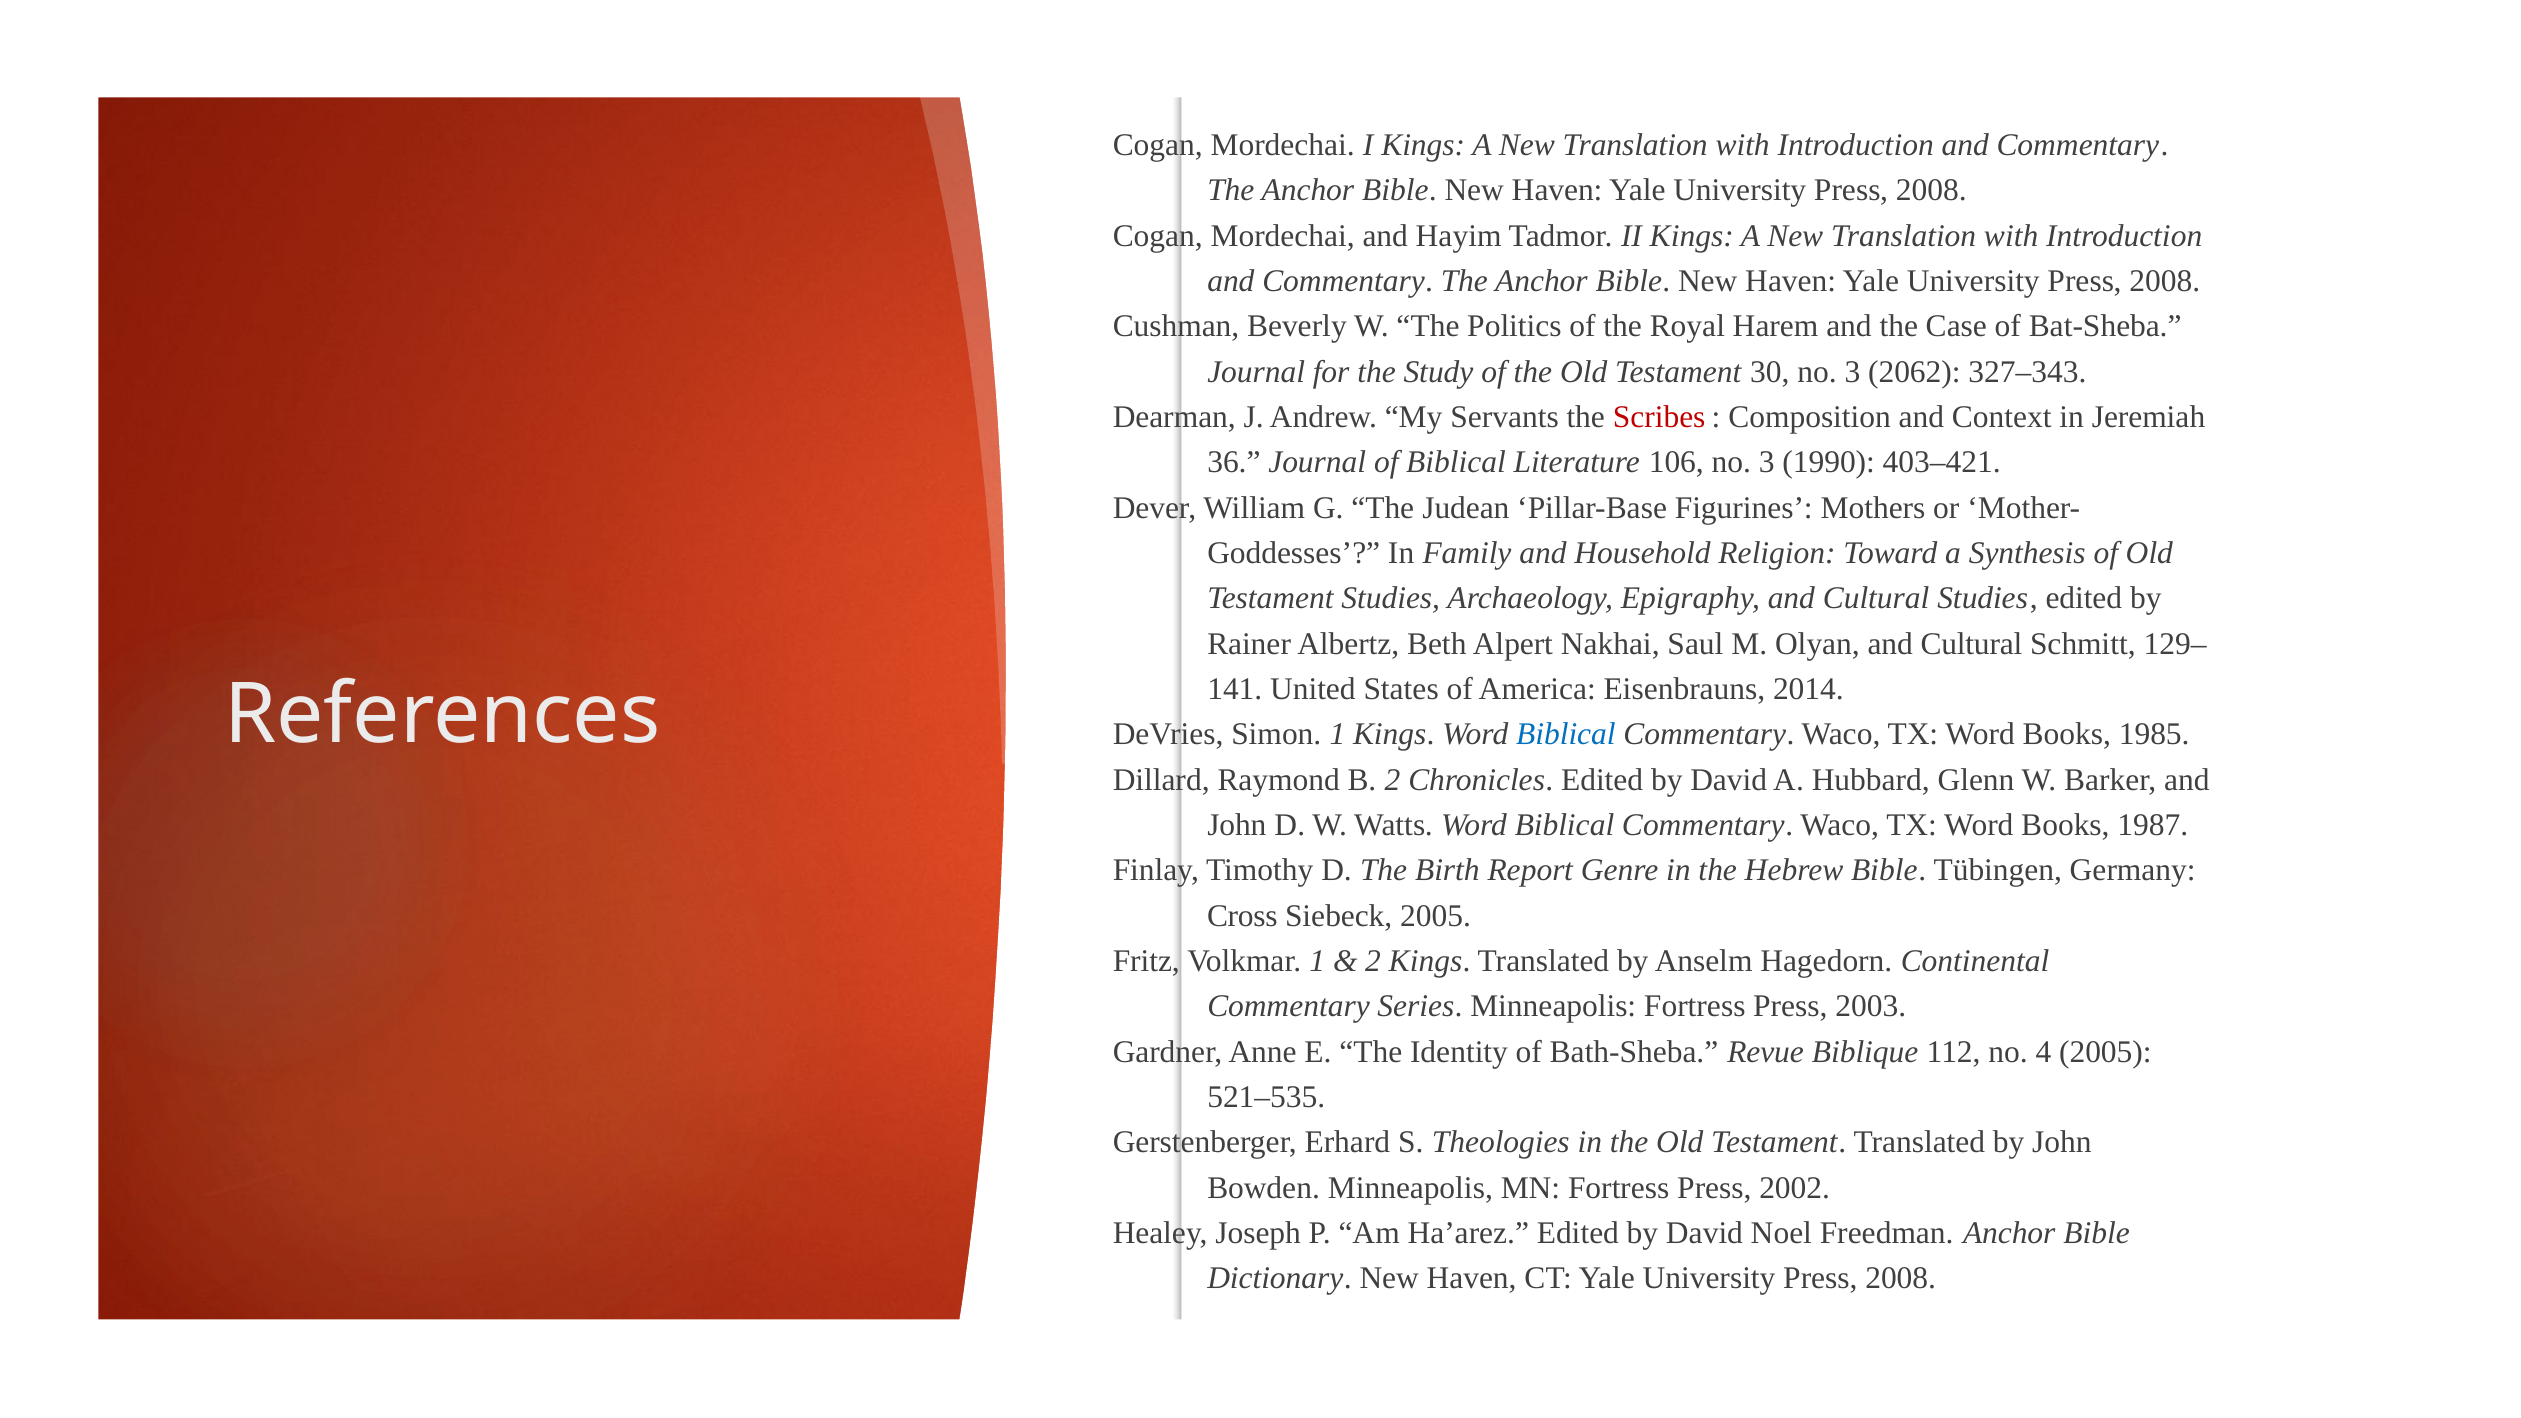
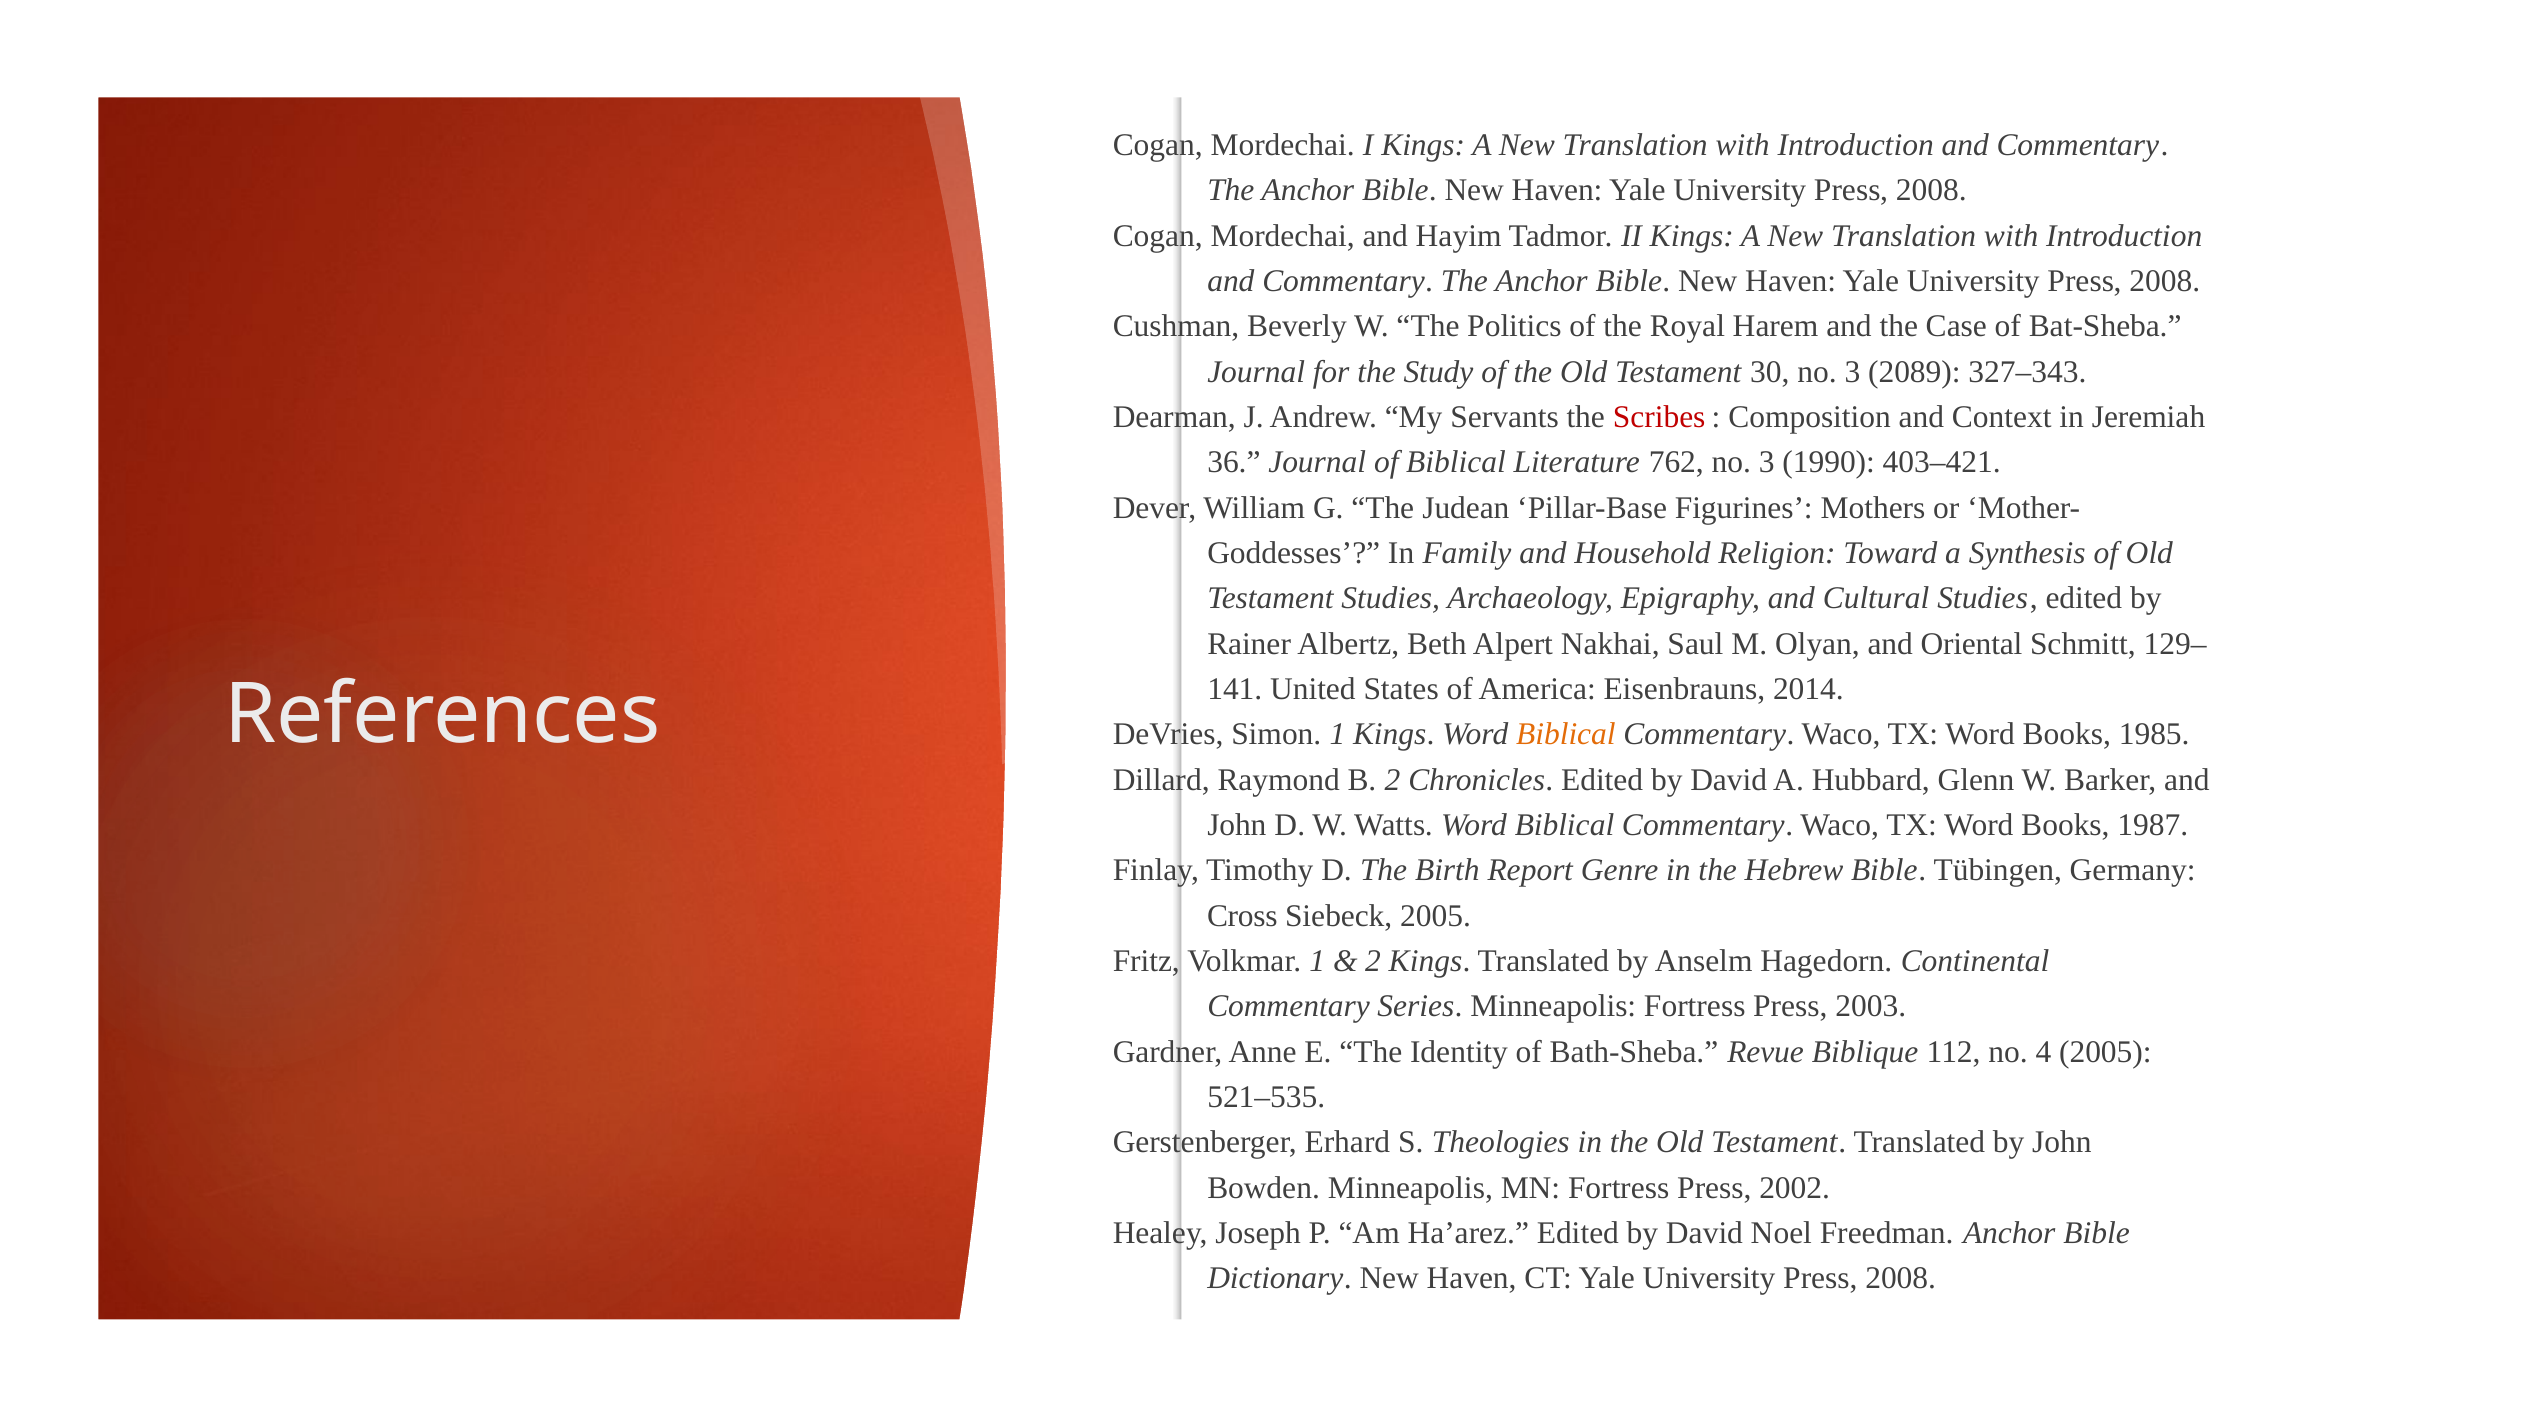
2062: 2062 -> 2089
106: 106 -> 762
Olyan and Cultural: Cultural -> Oriental
Biblical at (1566, 735) colour: blue -> orange
